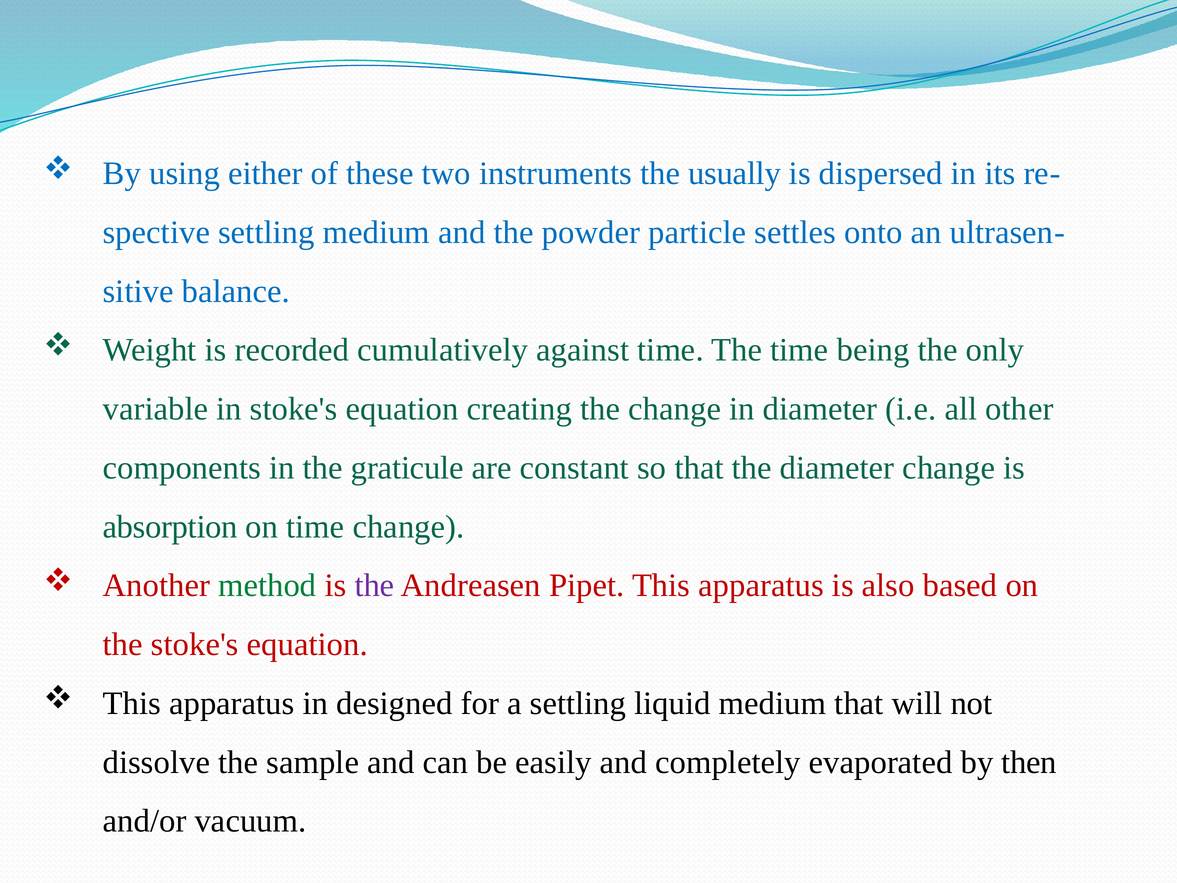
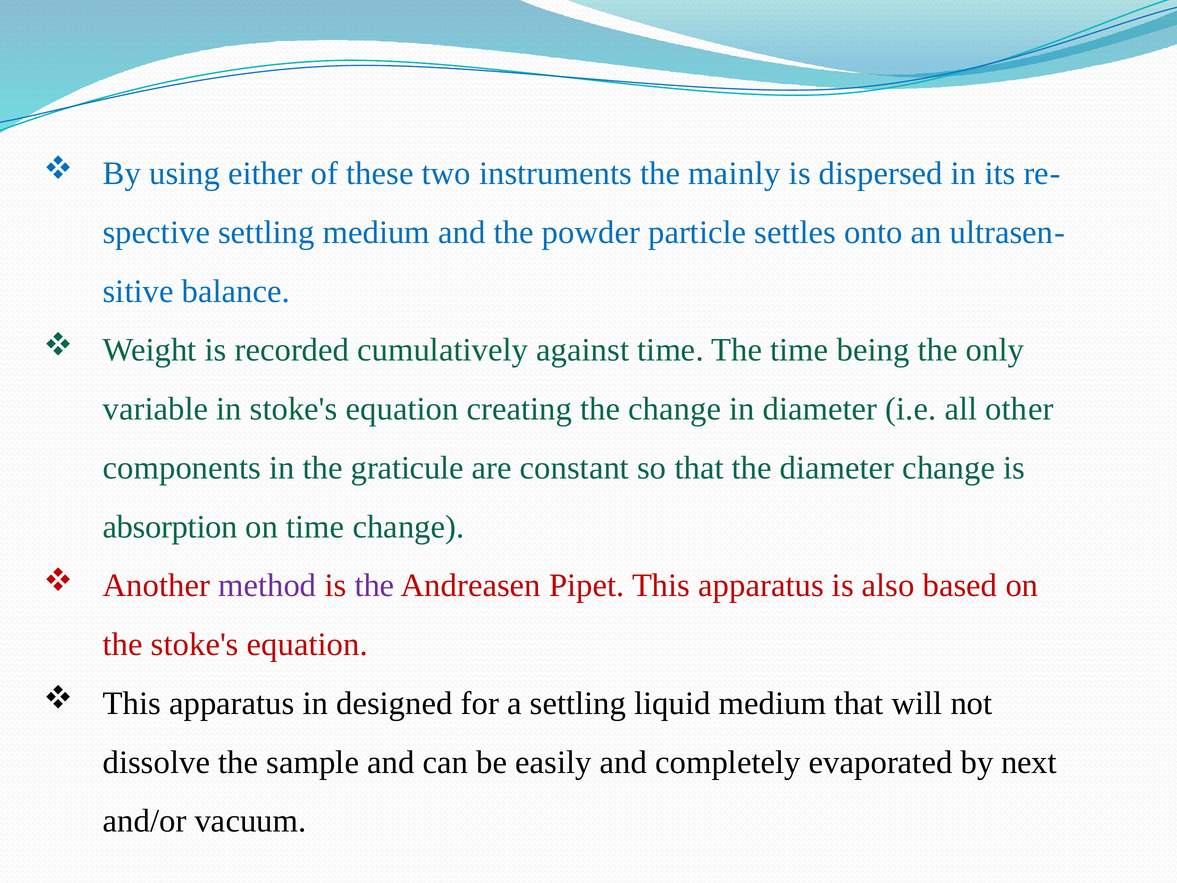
usually: usually -> mainly
method colour: green -> purple
then: then -> next
